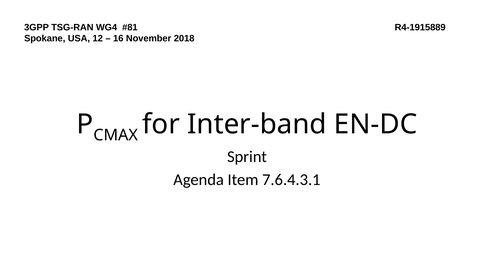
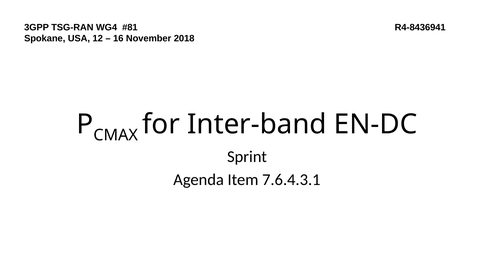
R4-1915889: R4-1915889 -> R4-8436941
